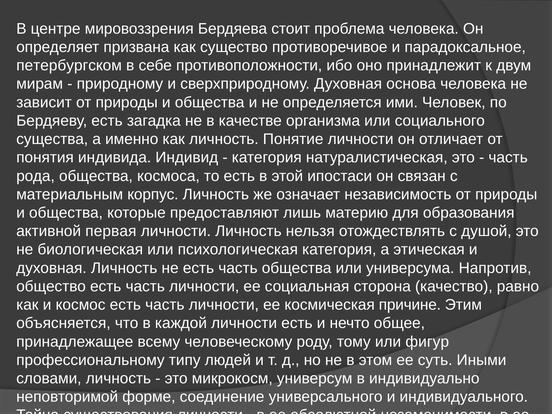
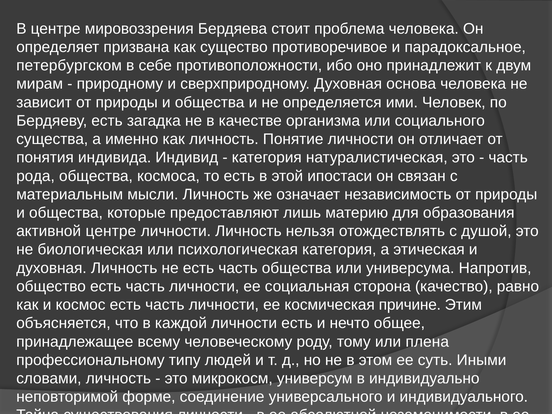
корпус: корпус -> мысли
активной первая: первая -> центре
фигур: фигур -> плена
